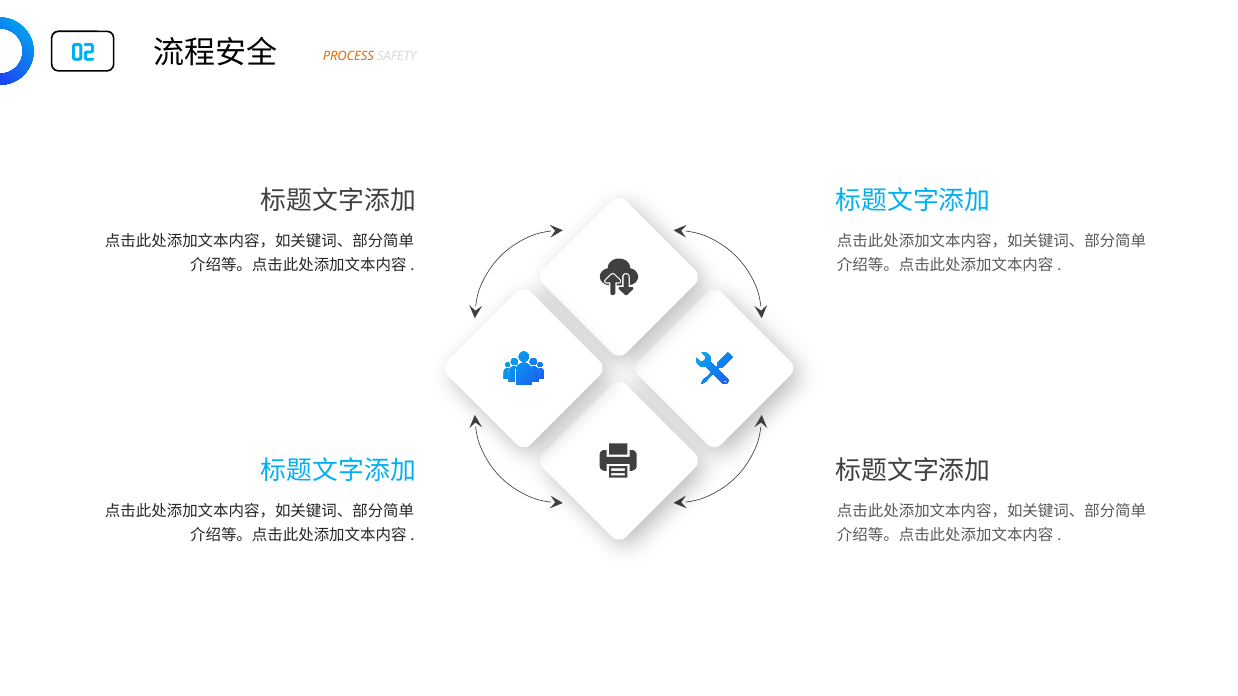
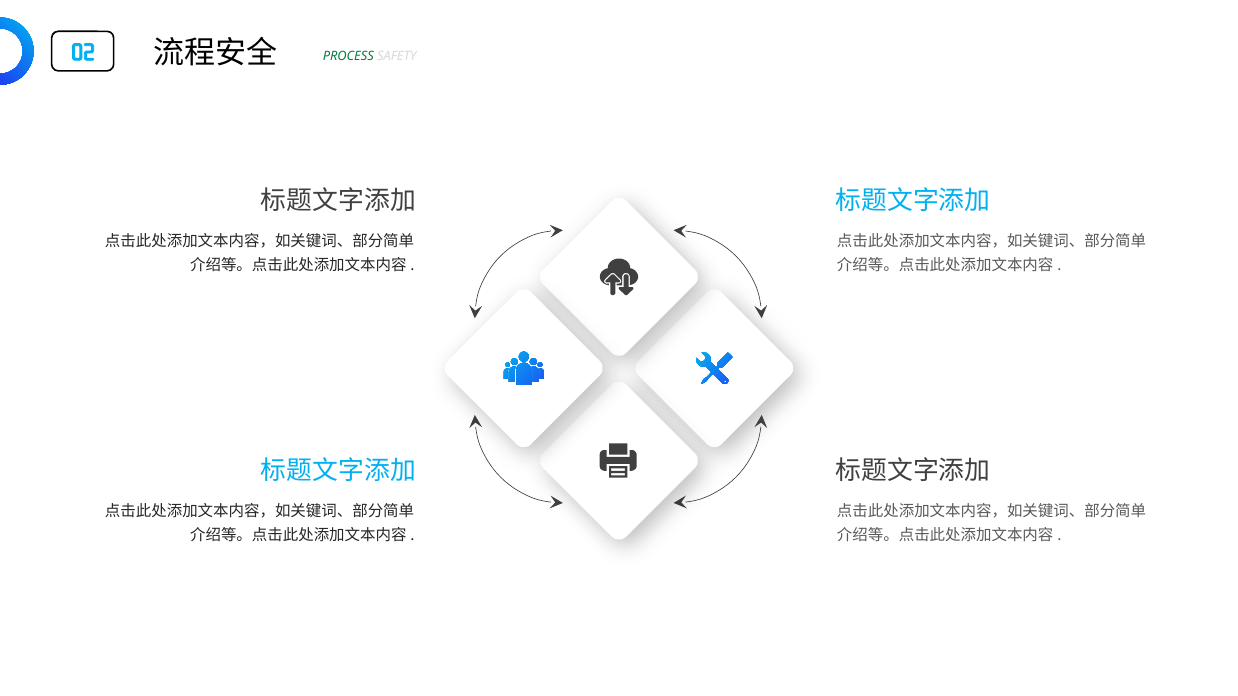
PROCESS colour: orange -> green
